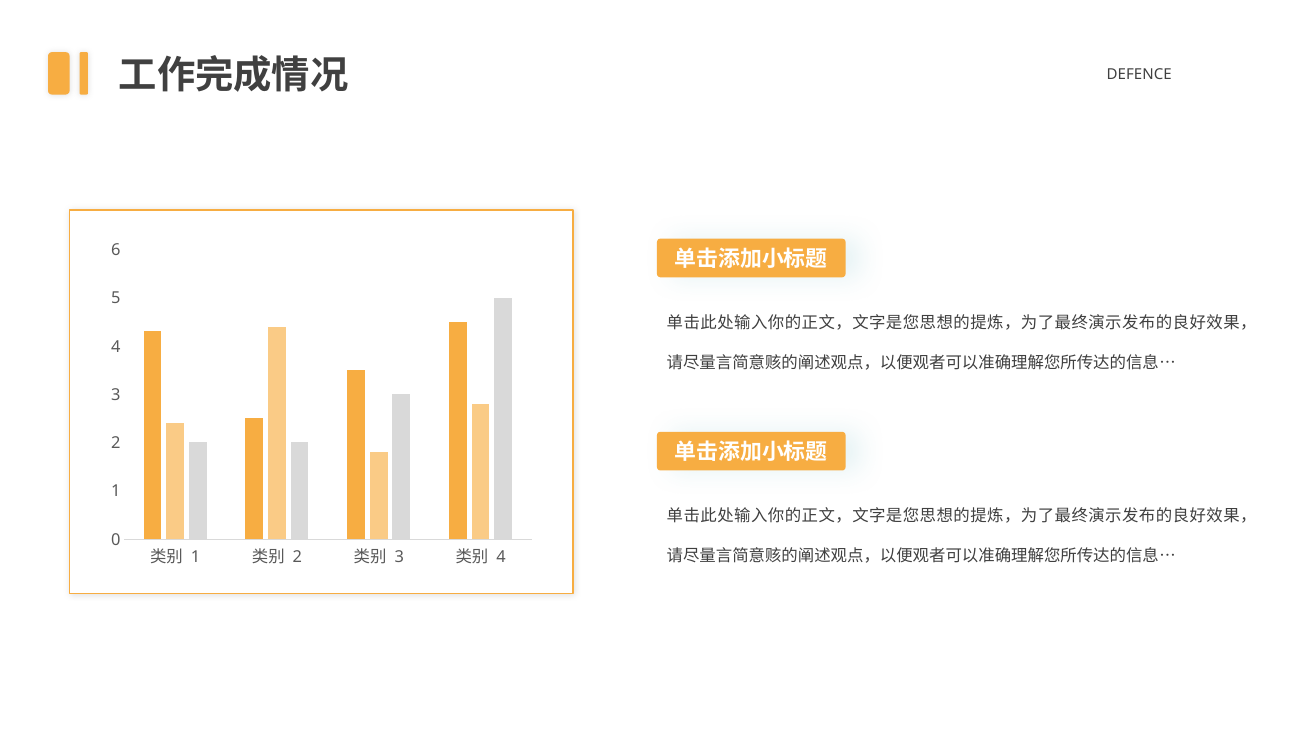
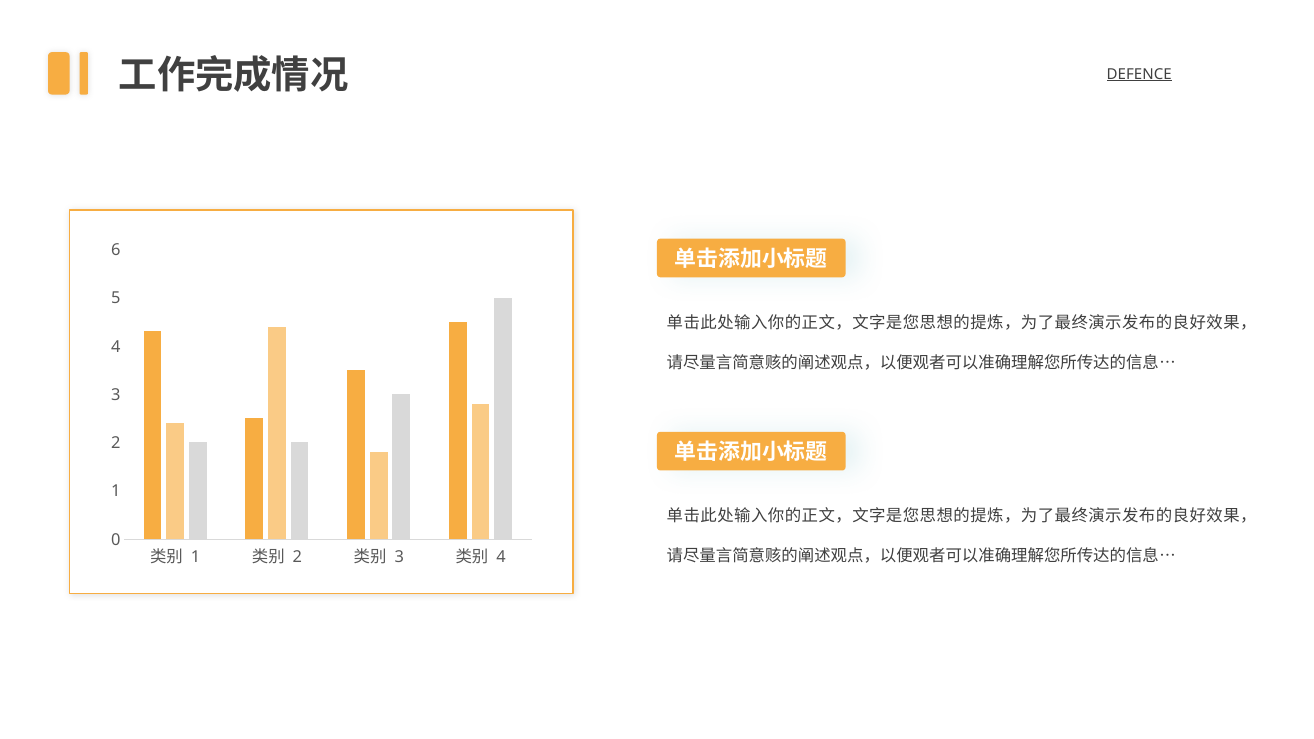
DEFENCE underline: none -> present
